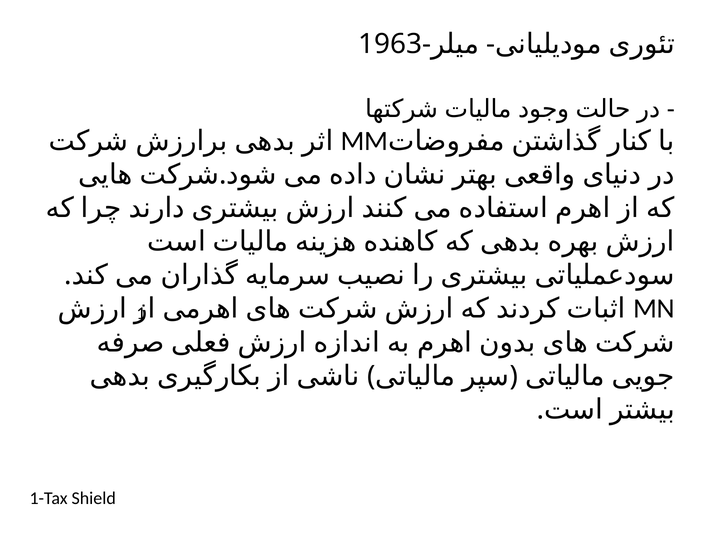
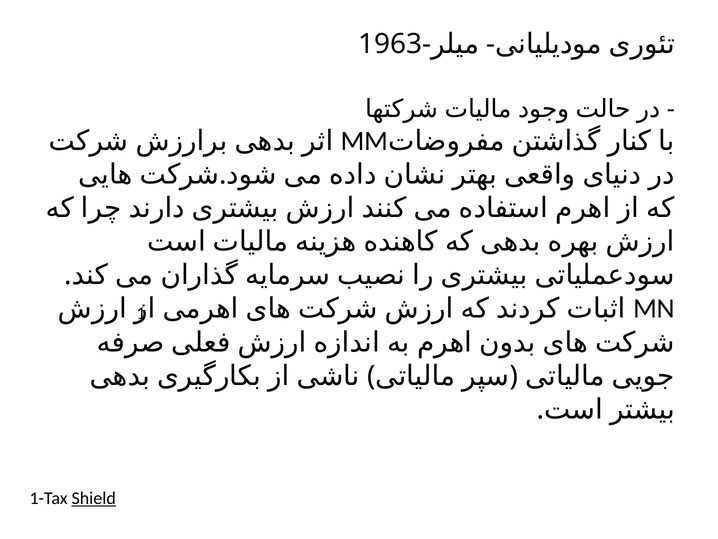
Shield underline: none -> present
